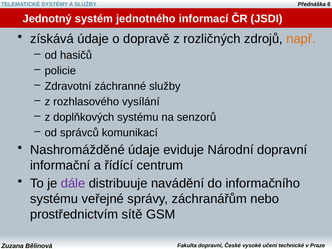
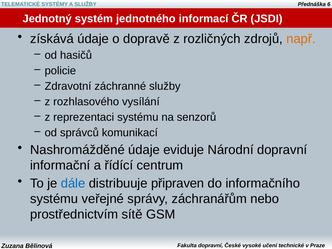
doplňkových: doplňkových -> reprezentaci
dále colour: purple -> blue
navádění: navádění -> připraven
